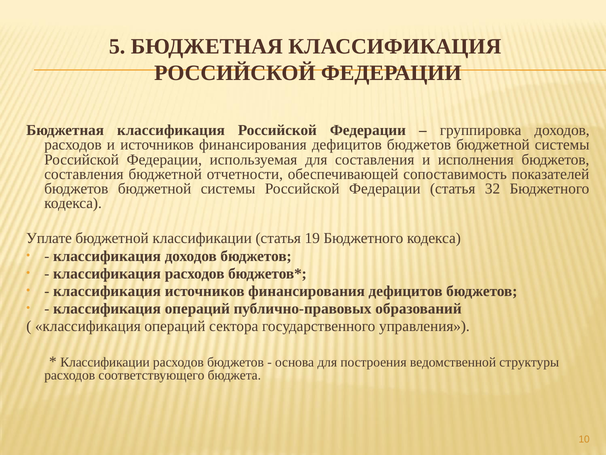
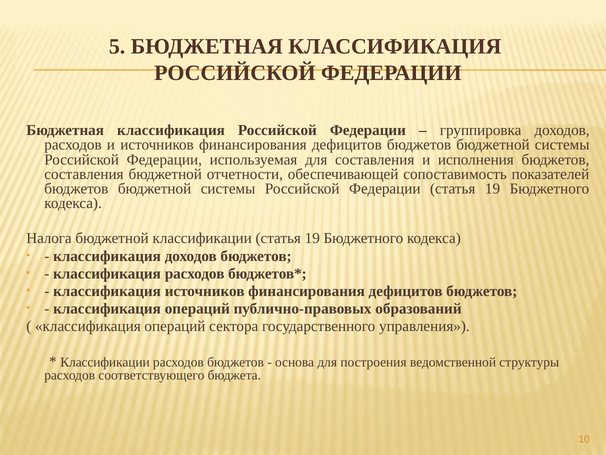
Федерации статья 32: 32 -> 19
Уплате: Уплате -> Налога
